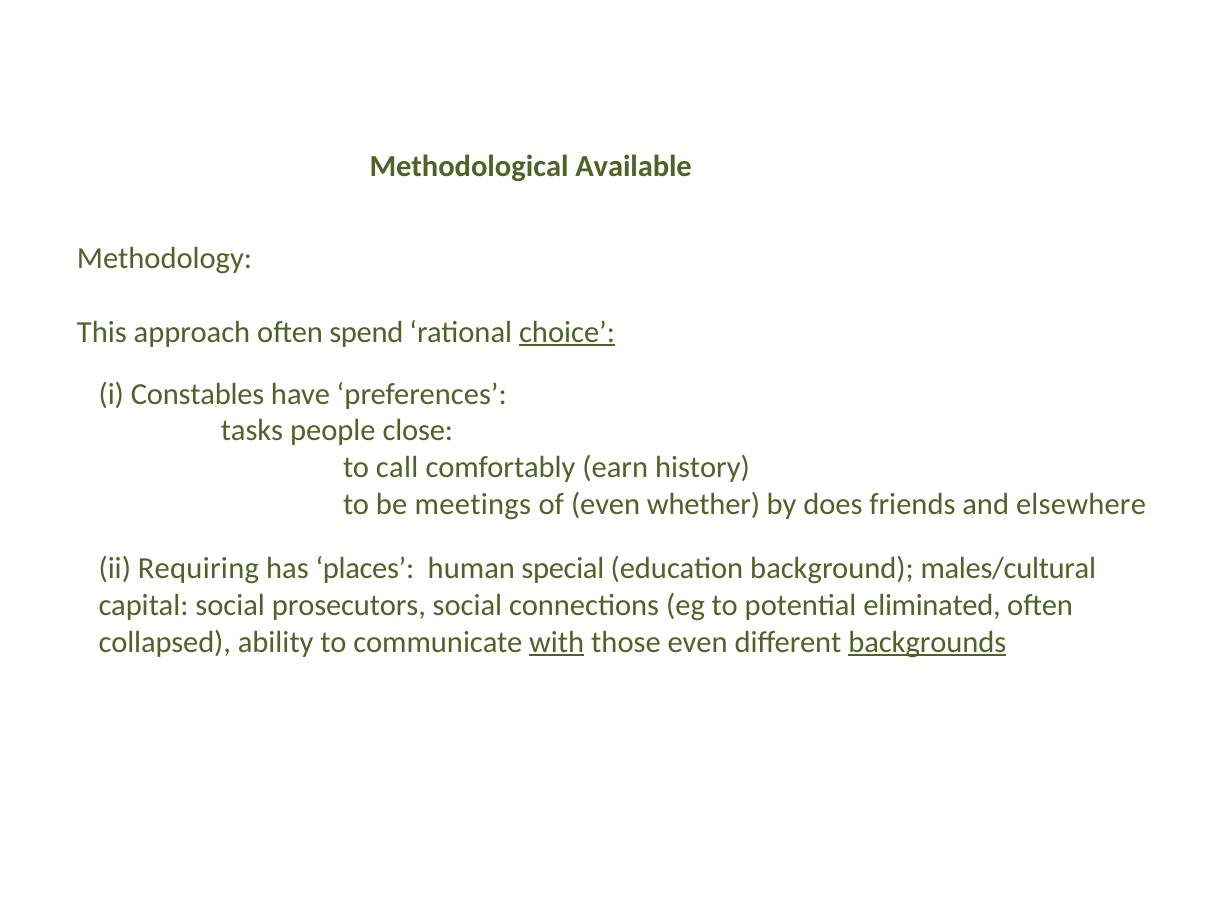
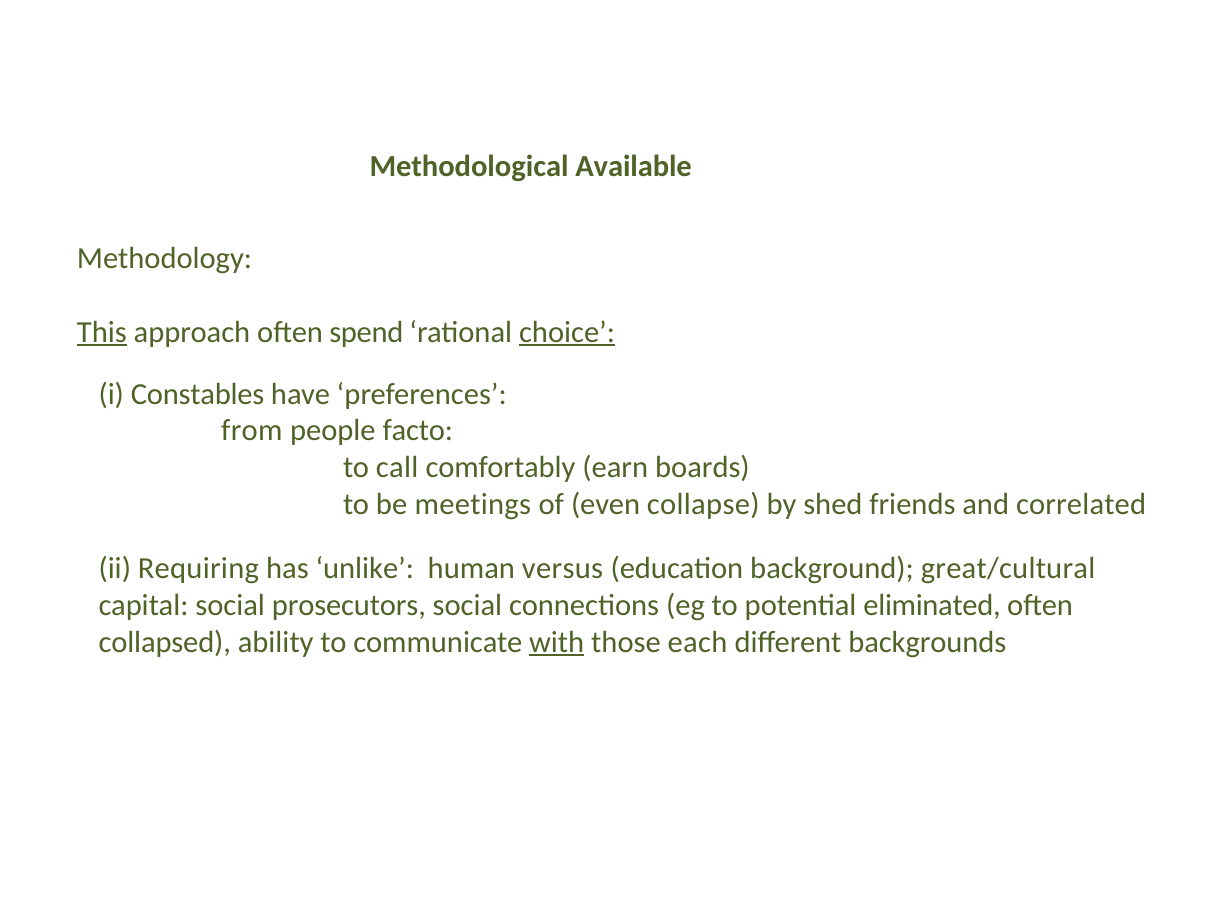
This underline: none -> present
tasks: tasks -> from
close: close -> facto
history: history -> boards
whether: whether -> collapse
does: does -> shed
elsewhere: elsewhere -> correlated
places: places -> unlike
special: special -> versus
males/cultural: males/cultural -> great/cultural
those even: even -> each
backgrounds underline: present -> none
